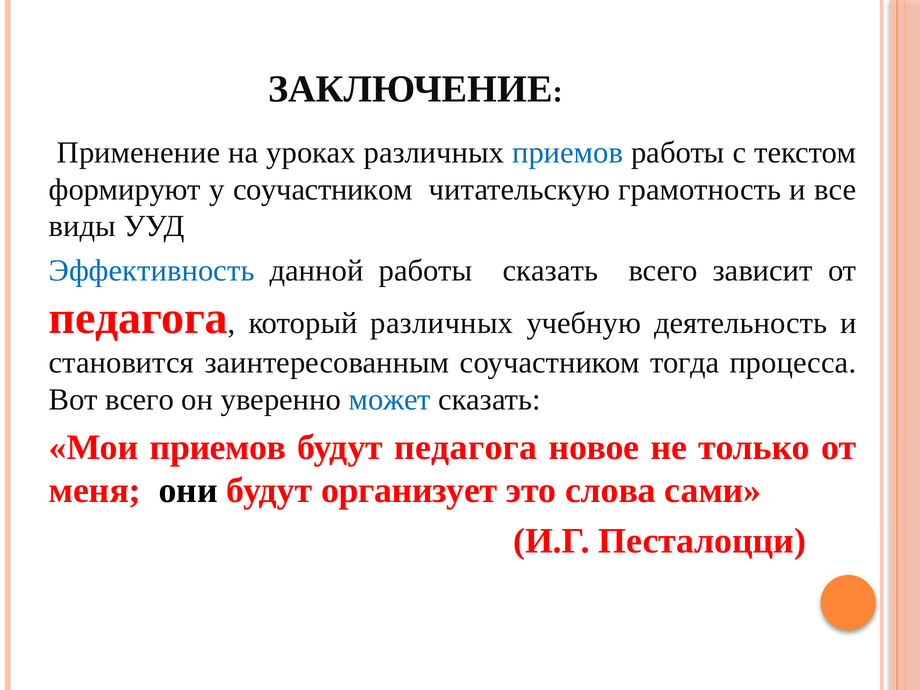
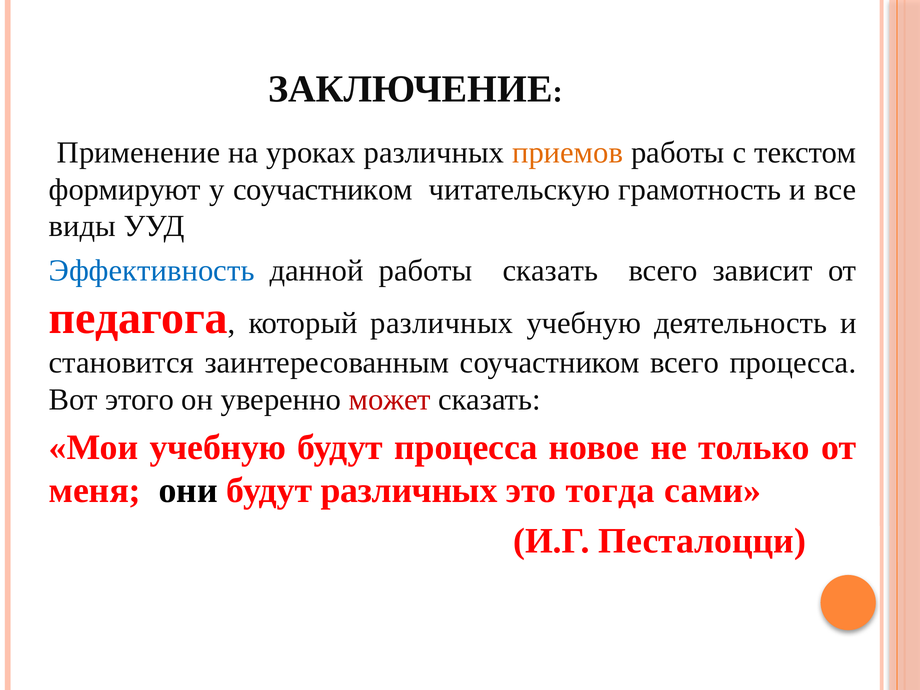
приемов at (568, 153) colour: blue -> orange
соучастником тогда: тогда -> всего
Вот всего: всего -> этого
может colour: blue -> red
Мои приемов: приемов -> учебную
будут педагога: педагога -> процесса
будут организует: организует -> различных
слова: слова -> тогда
